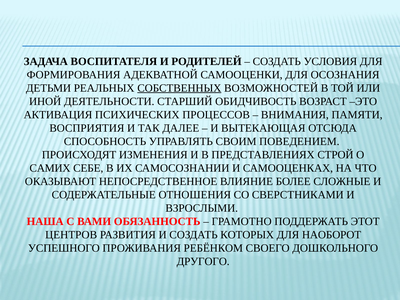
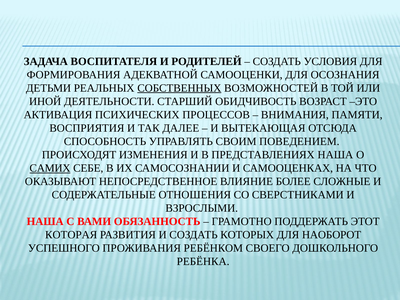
ПРЕДСТАВЛЕНИЯХ СТРОЙ: СТРОЙ -> НАША
САМИХ underline: none -> present
ЦЕНТРОВ: ЦЕНТРОВ -> КОТОРАЯ
ДРУГОГО: ДРУГОГО -> РЕБЁНКА
